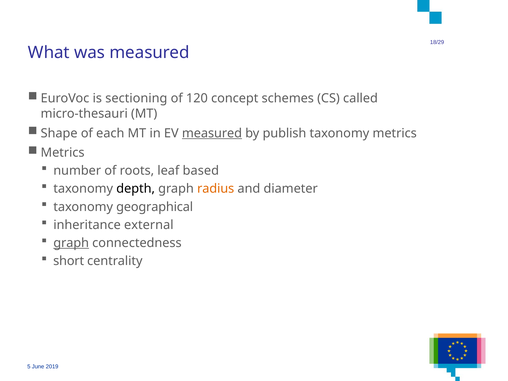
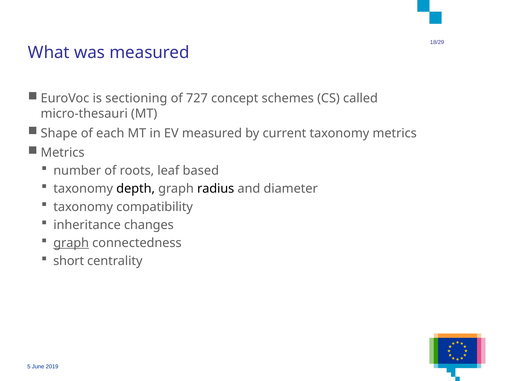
120: 120 -> 727
measured at (212, 133) underline: present -> none
publish: publish -> current
radius colour: orange -> black
geographical: geographical -> compatibility
external: external -> changes
